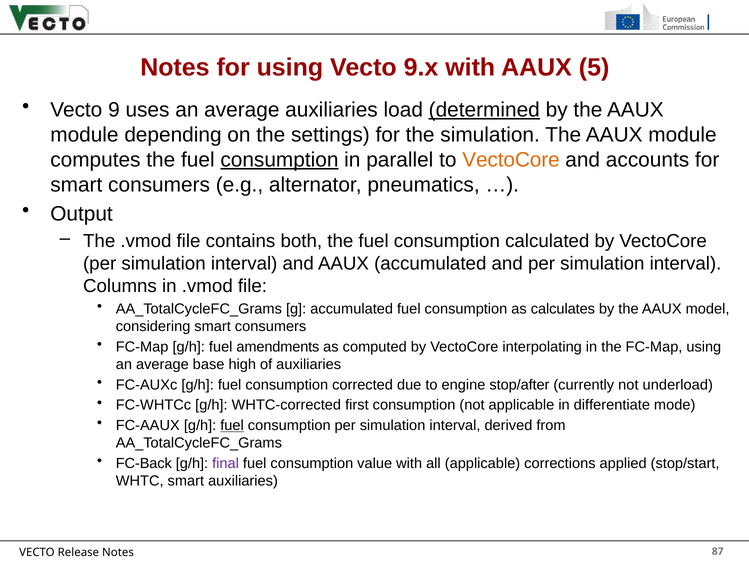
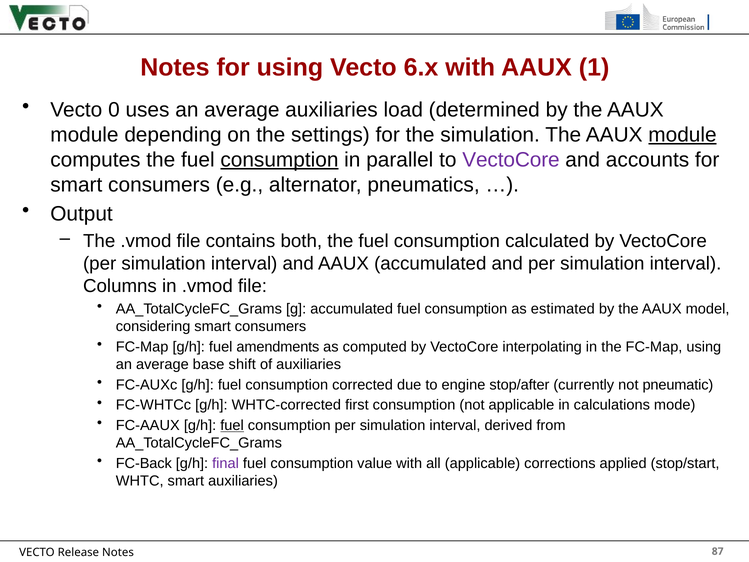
9.x: 9.x -> 6.x
5: 5 -> 1
9: 9 -> 0
determined underline: present -> none
module at (683, 135) underline: none -> present
VectoCore at (511, 160) colour: orange -> purple
calculates: calculates -> estimated
high: high -> shift
underload: underload -> pneumatic
differentiate: differentiate -> calculations
